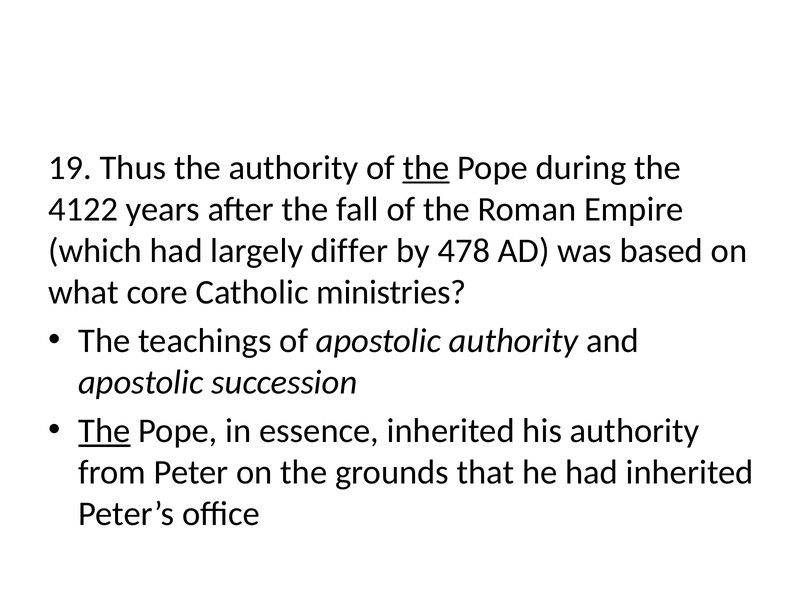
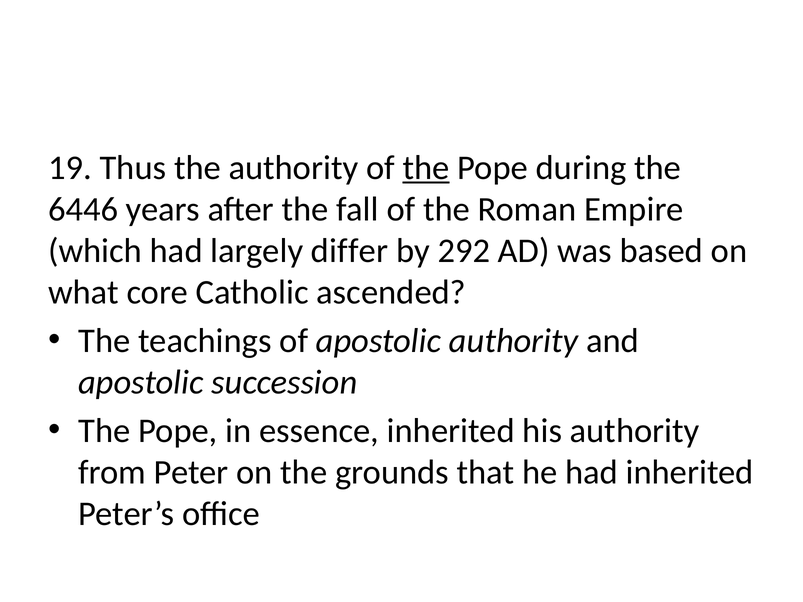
4122: 4122 -> 6446
478: 478 -> 292
ministries: ministries -> ascended
The at (104, 431) underline: present -> none
